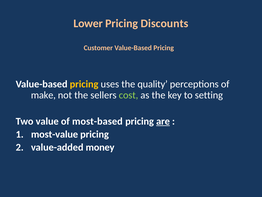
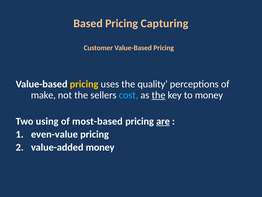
Lower: Lower -> Based
Discounts: Discounts -> Capturing
cost colour: light green -> light blue
the at (159, 95) underline: none -> present
to setting: setting -> money
value: value -> using
most-value: most-value -> even-value
